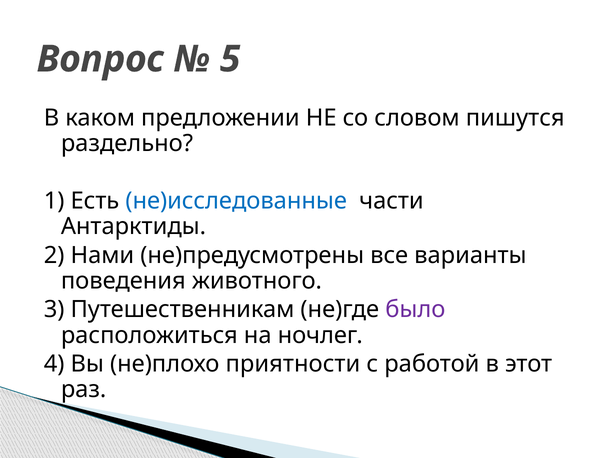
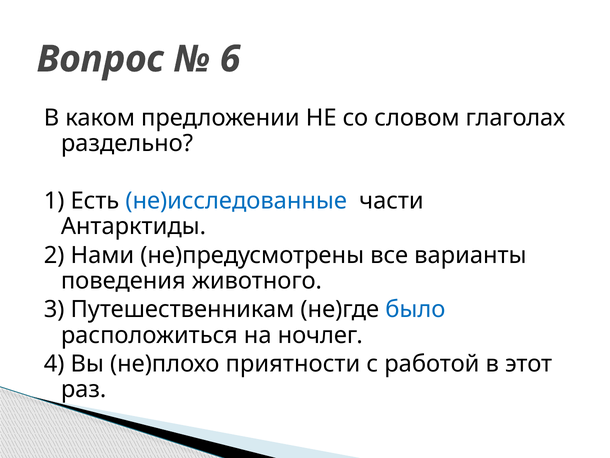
5: 5 -> 6
пишутся: пишутся -> глаголах
было colour: purple -> blue
